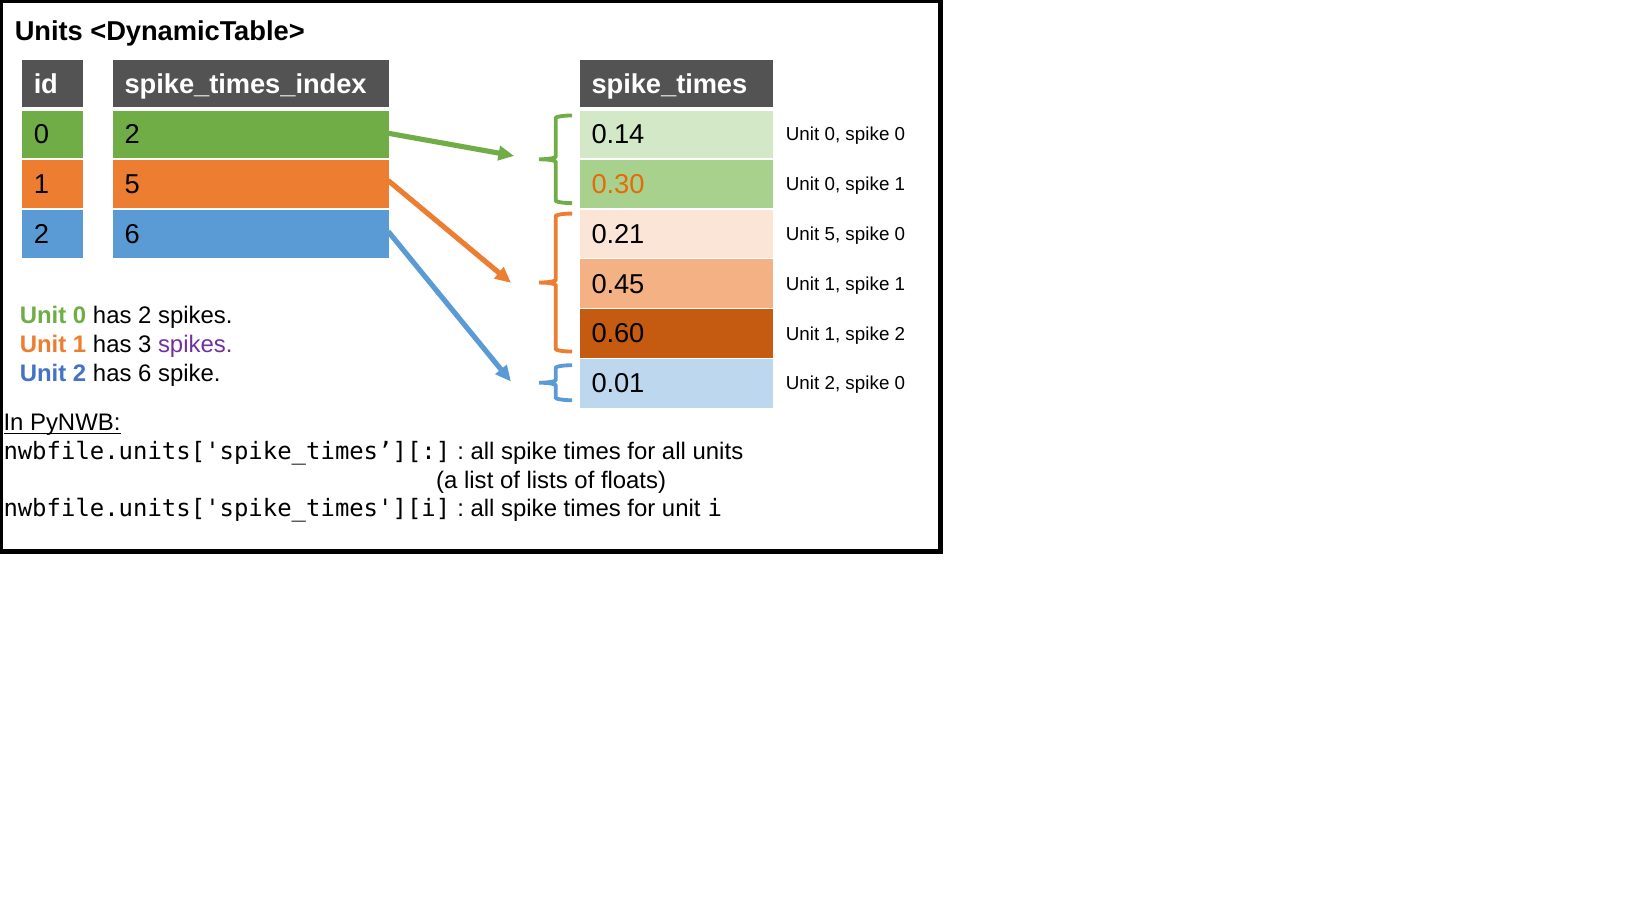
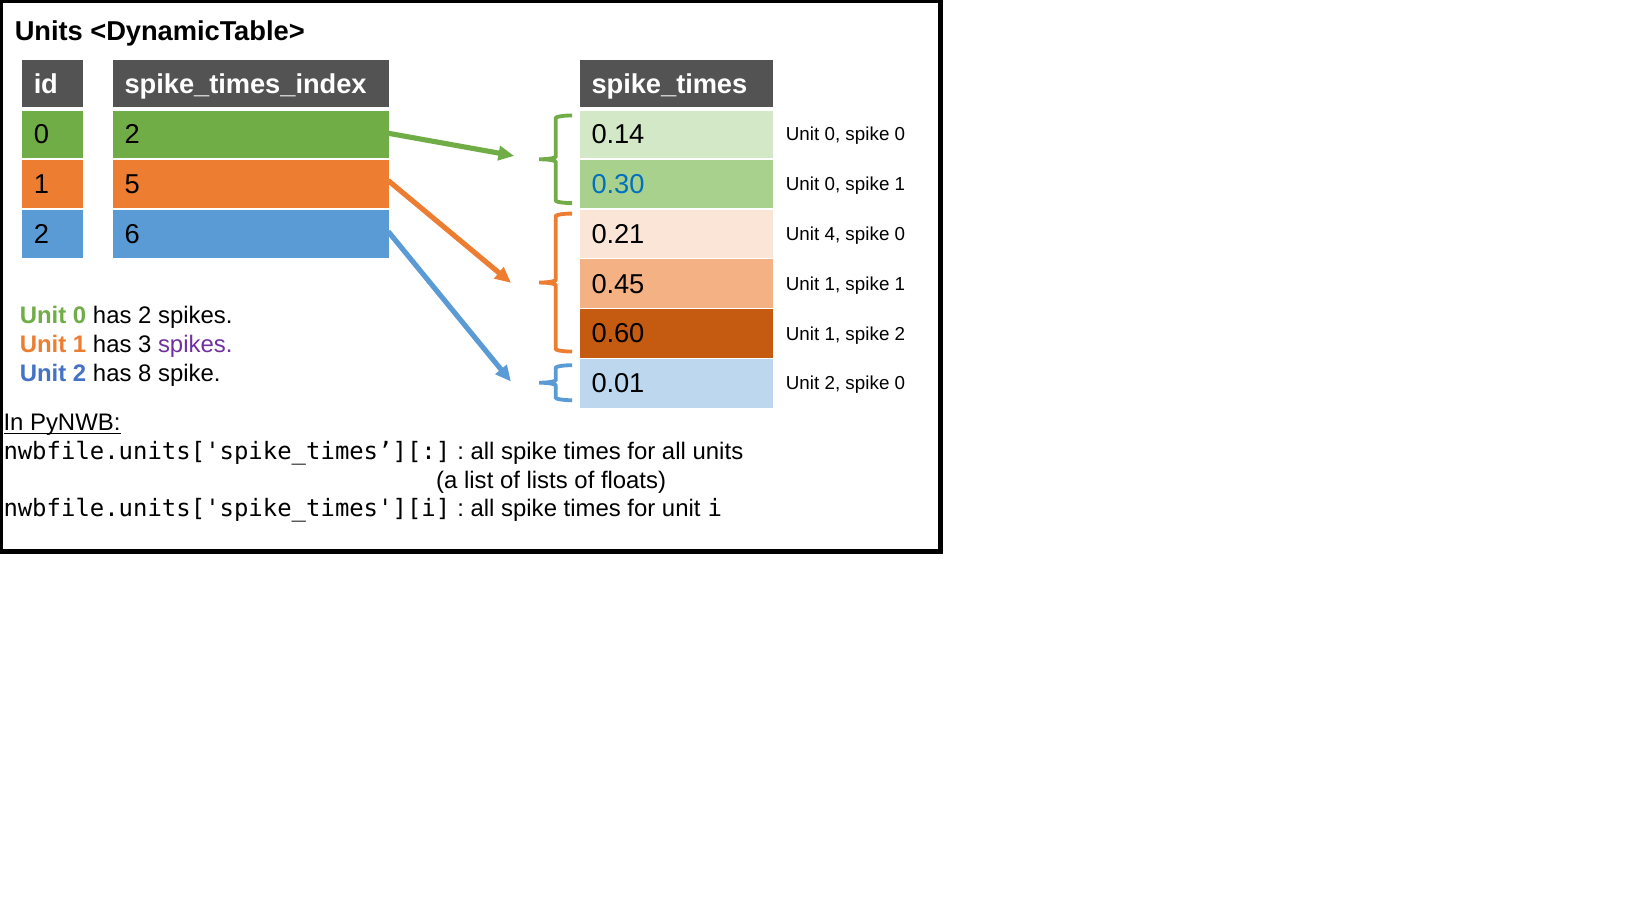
0.30 colour: orange -> blue
Unit 5: 5 -> 4
has 6: 6 -> 8
